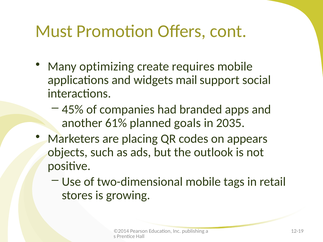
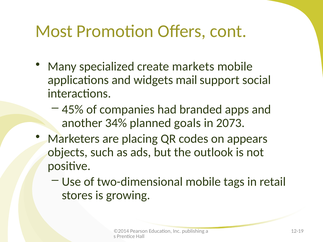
Must: Must -> Most
optimizing: optimizing -> specialized
requires: requires -> markets
61%: 61% -> 34%
2035: 2035 -> 2073
